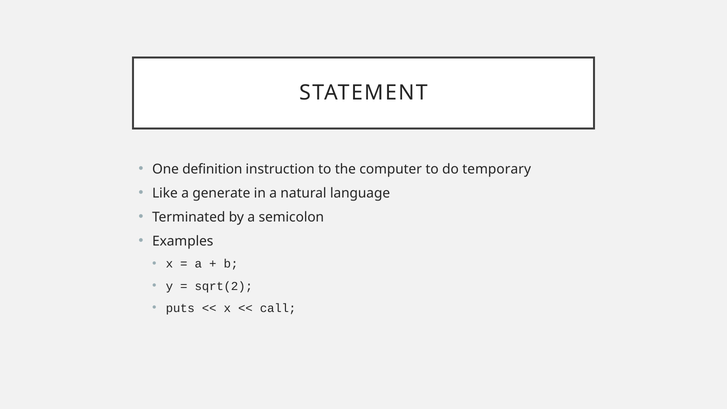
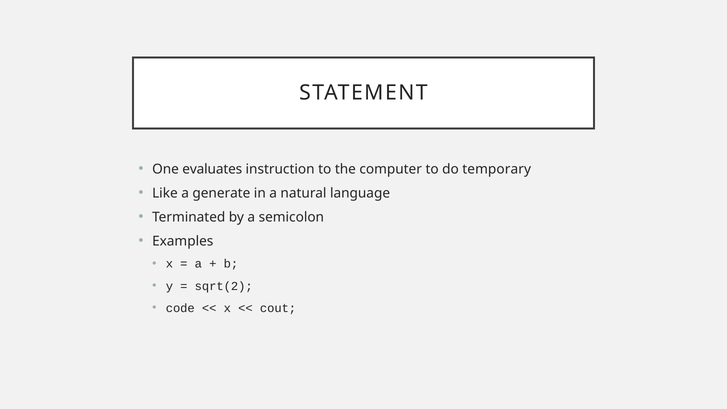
definition: definition -> evaluates
puts: puts -> code
call: call -> cout
